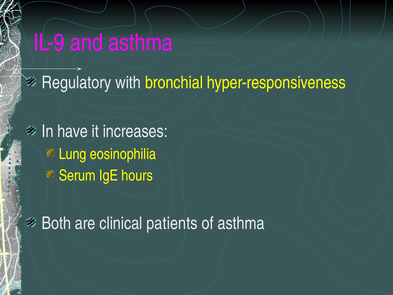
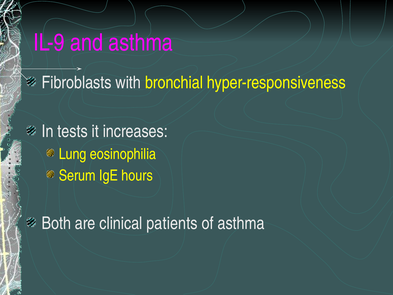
Regulatory: Regulatory -> Fibroblasts
have: have -> tests
